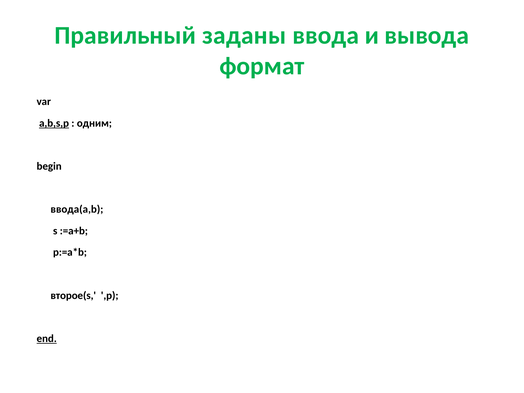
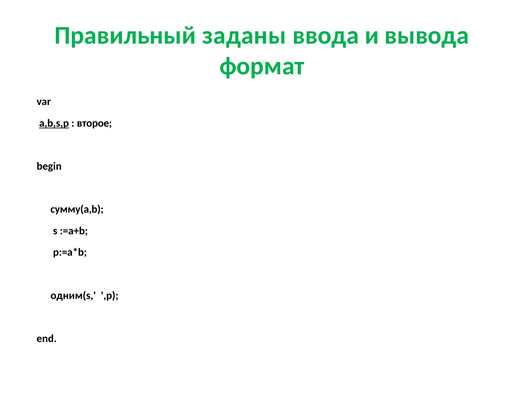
одним: одним -> второе
ввода(a,b: ввода(a,b -> сумму(a,b
второе(s: второе(s -> одним(s
end underline: present -> none
